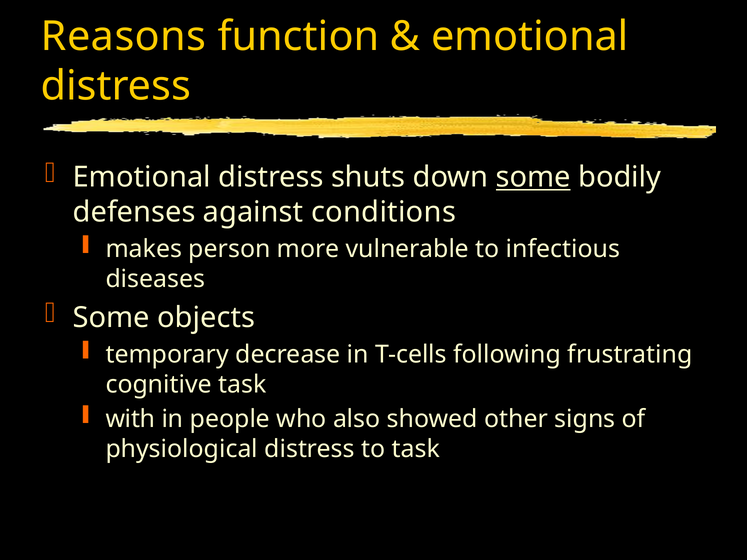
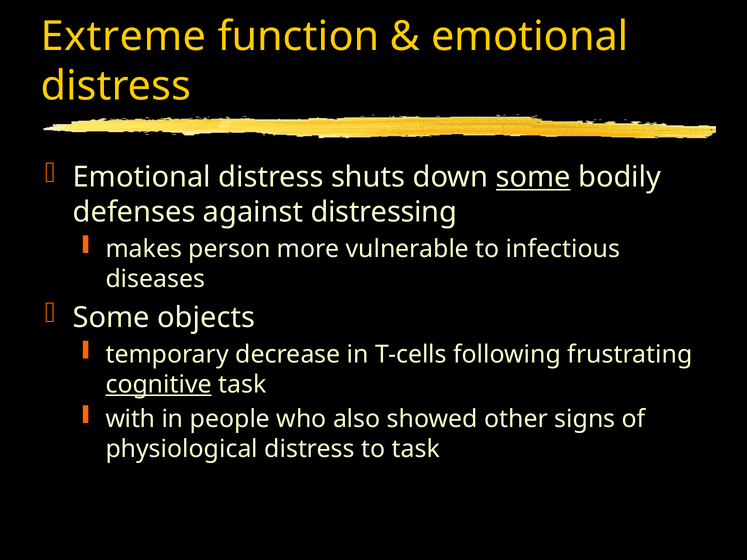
Reasons: Reasons -> Extreme
conditions: conditions -> distressing
cognitive underline: none -> present
